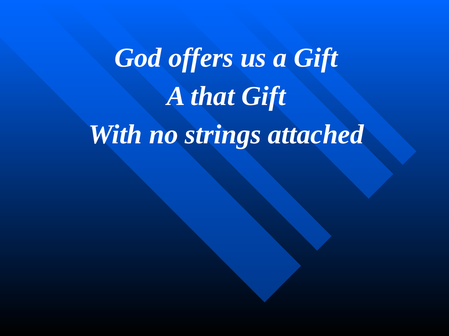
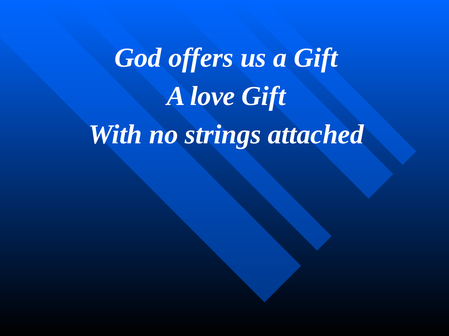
that: that -> love
